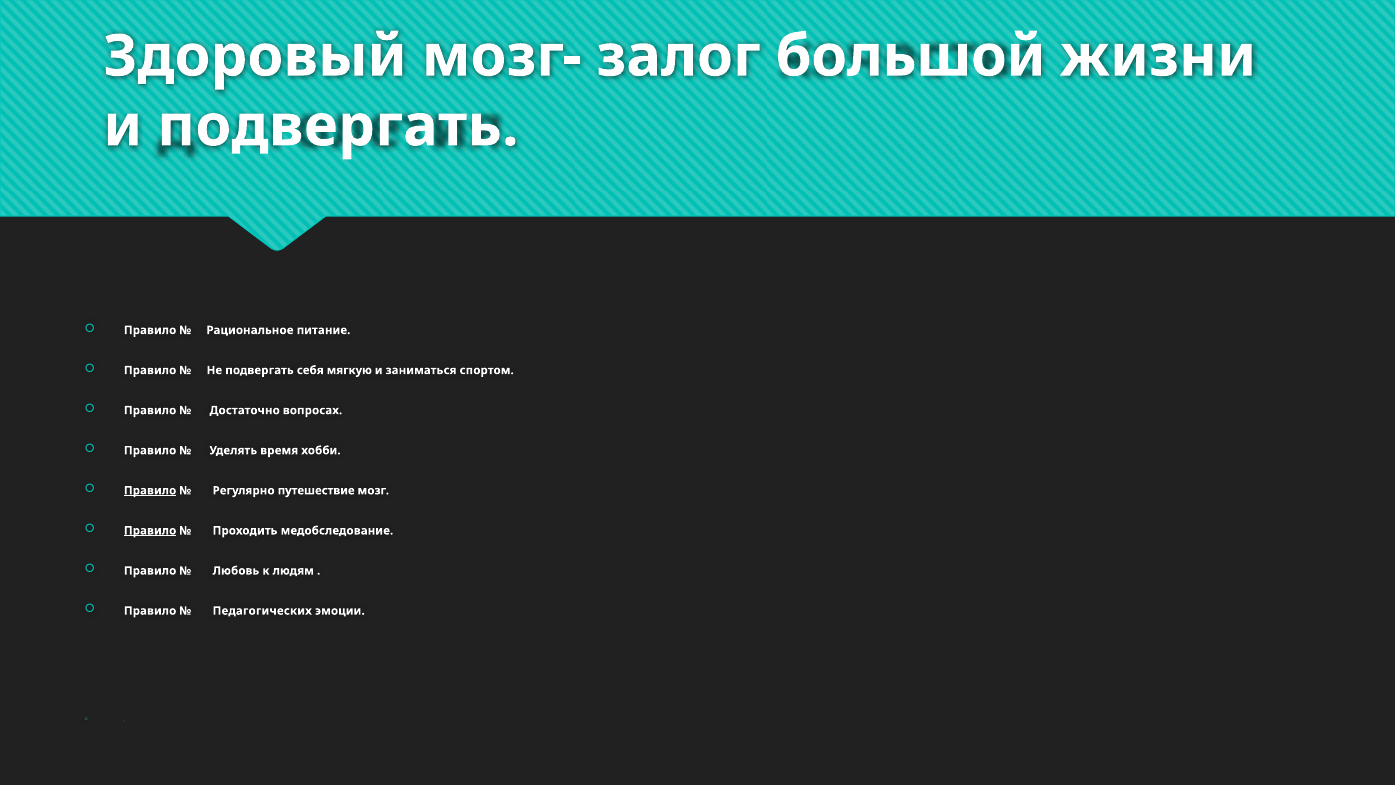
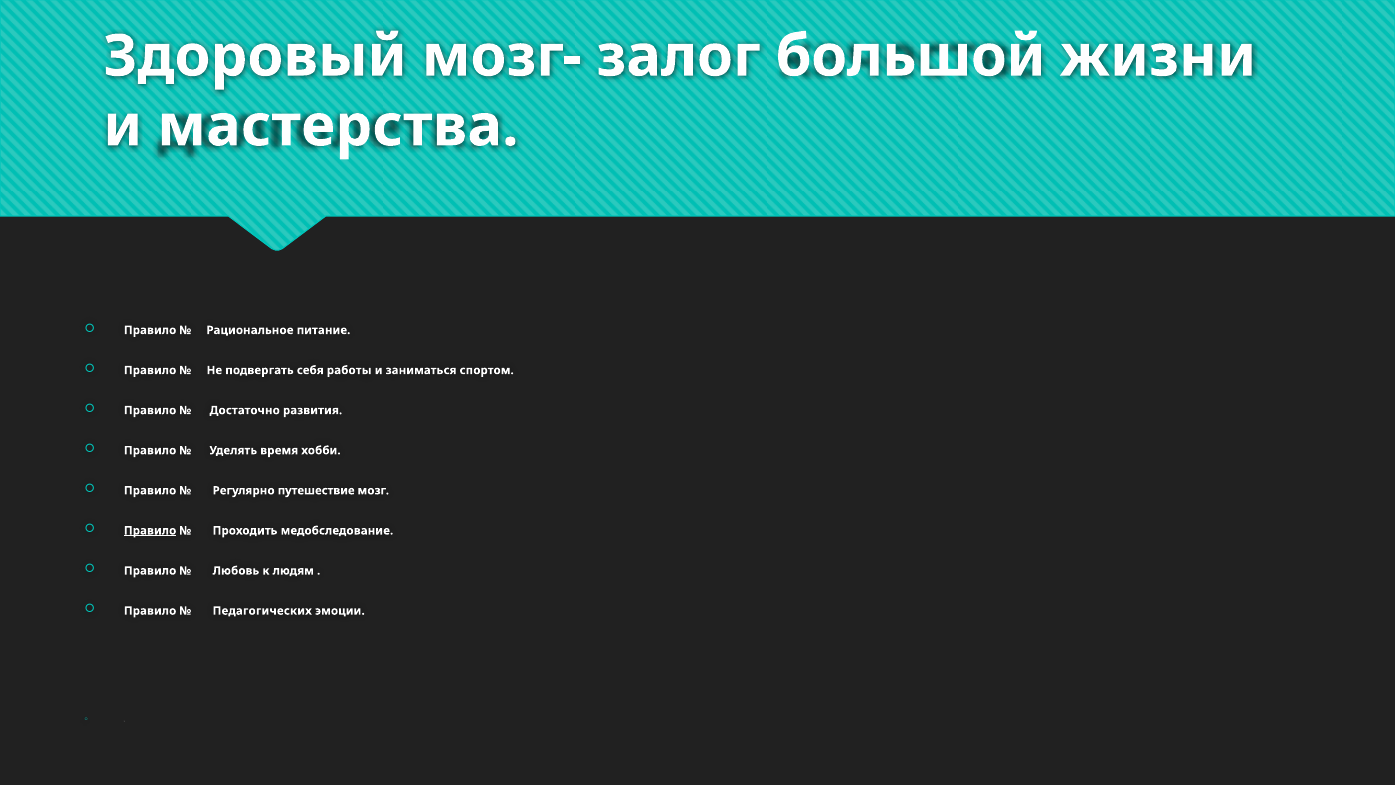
и подвергать: подвергать -> мастерства
мягкую: мягкую -> работы
вопросах: вопросах -> развития
Правило at (150, 490) underline: present -> none
